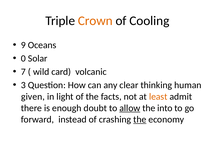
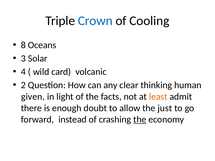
Crown colour: orange -> blue
9: 9 -> 8
0: 0 -> 3
7: 7 -> 4
3: 3 -> 2
allow underline: present -> none
into: into -> just
